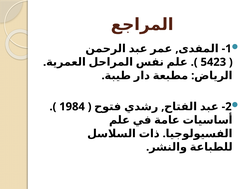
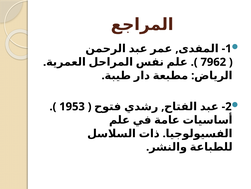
5423: 5423 -> 7962
1984: 1984 -> 1953
